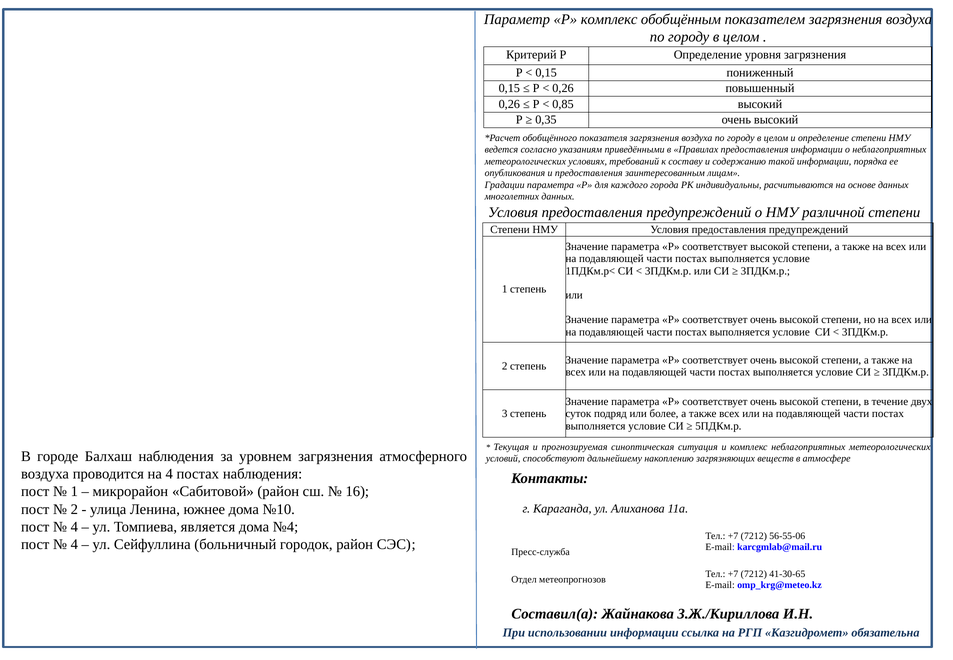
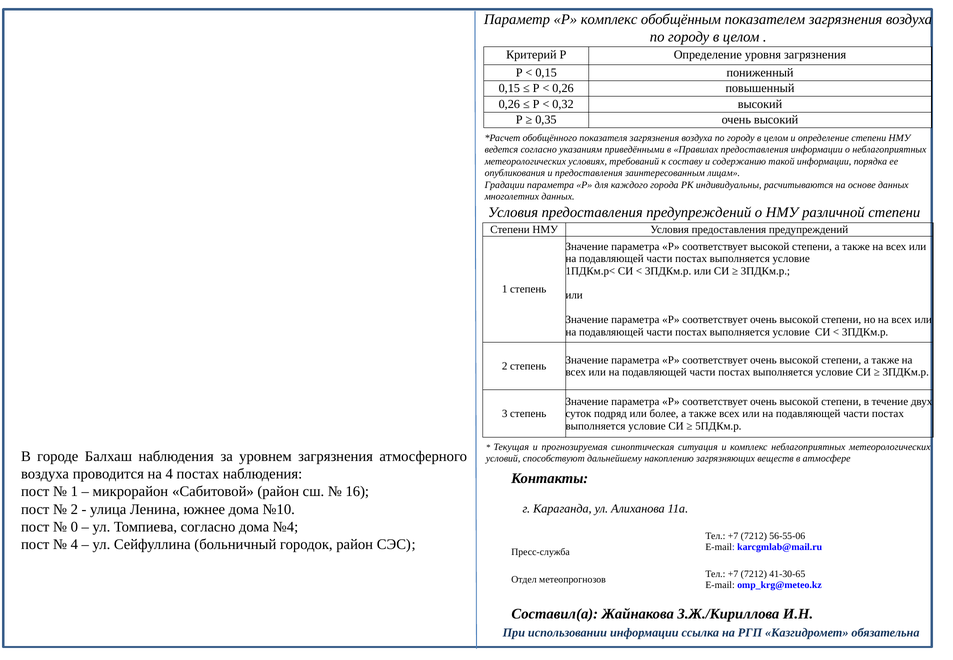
0,85: 0,85 -> 0,32
4 at (74, 527): 4 -> 0
Томпиева является: является -> согласно
